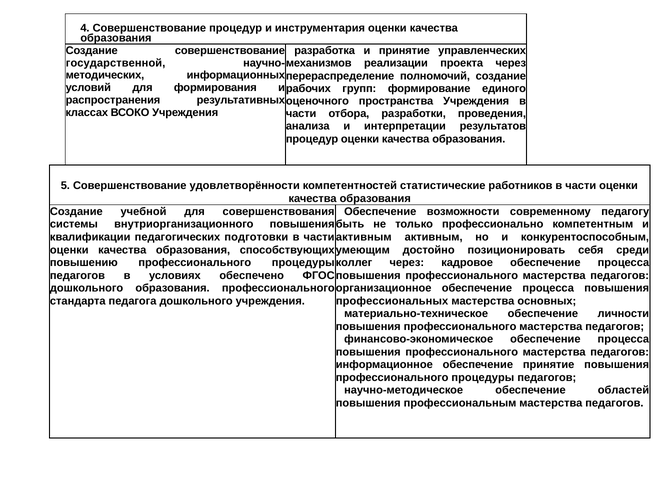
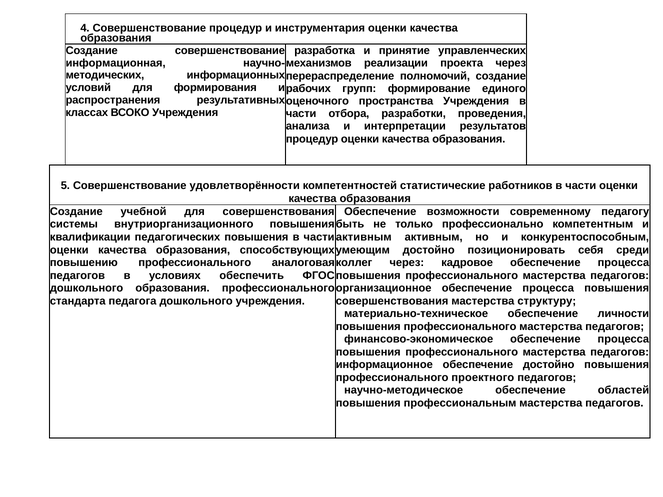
государственной: государственной -> информационная
педагогических подготовки: подготовки -> повышения
повышению профессионального процедуры: процедуры -> аналоговая
обеспечено: обеспечено -> обеспечить
профессиональных at (392, 301): профессиональных -> совершенствования
основных: основных -> структуру
обеспечение принятие: принятие -> достойно
процедуры at (483, 378): процедуры -> проектного
